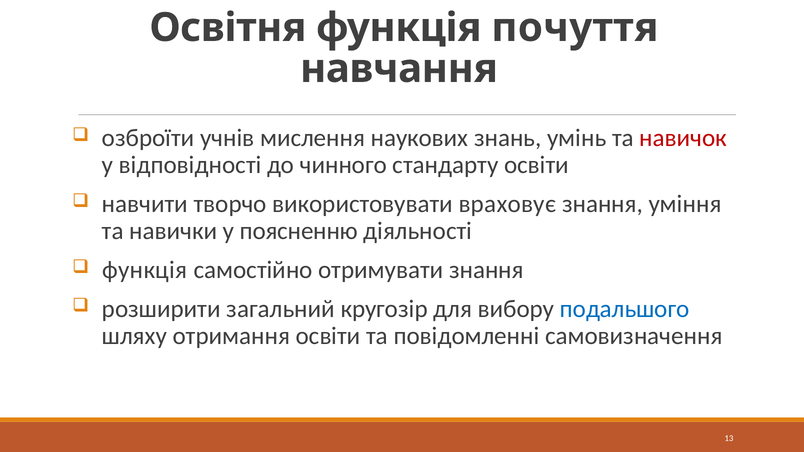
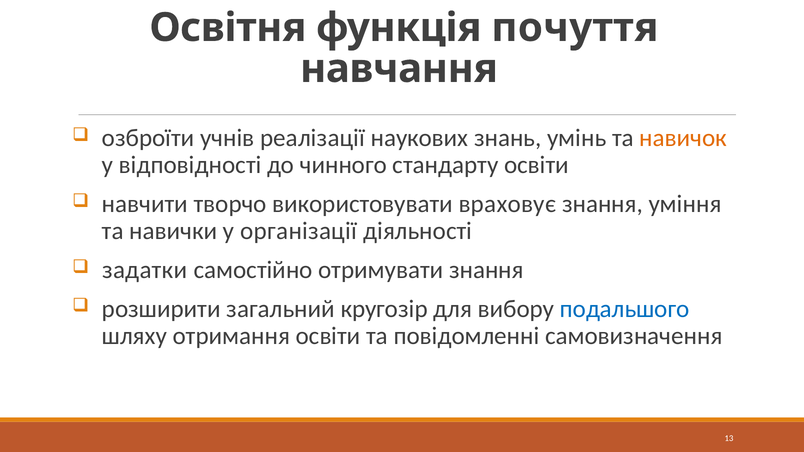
мислення: мислення -> реалізації
навичок colour: red -> orange
поясненню: поясненню -> організації
функція at (145, 270): функція -> задатки
